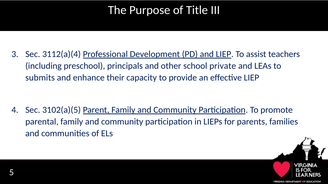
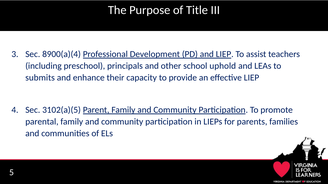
3112(a)(4: 3112(a)(4 -> 8900(a)(4
private: private -> uphold
